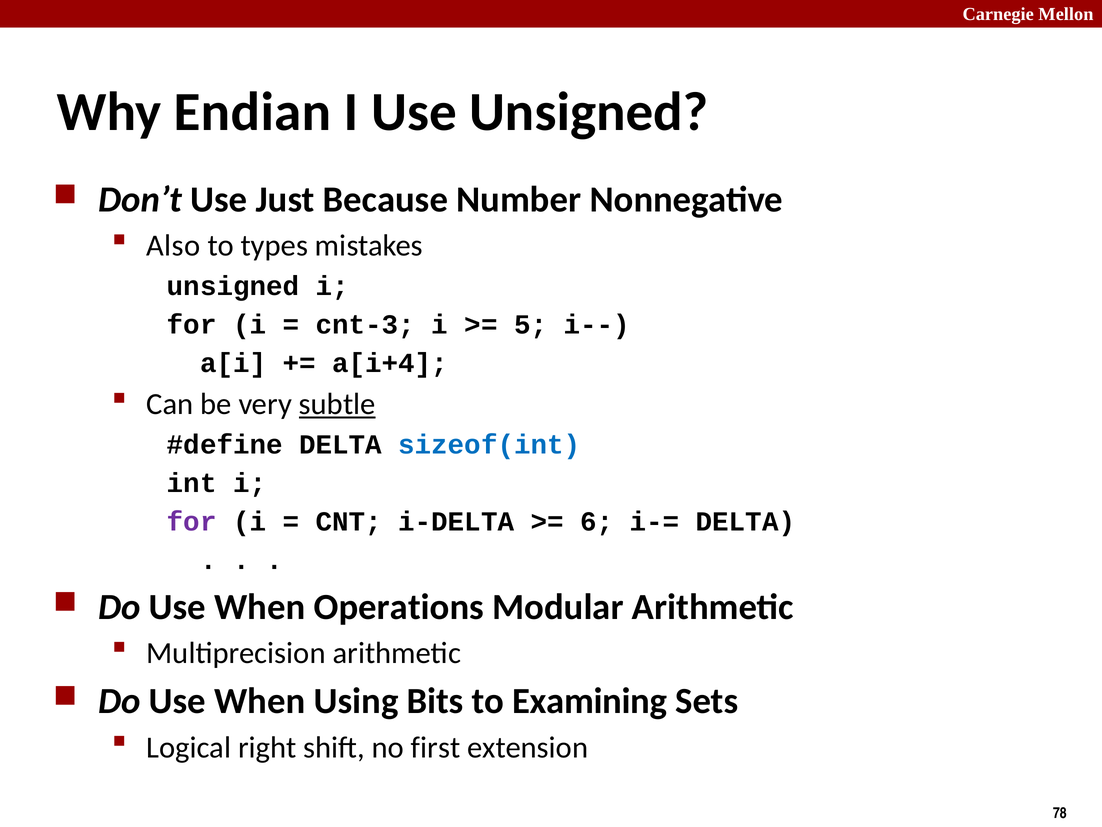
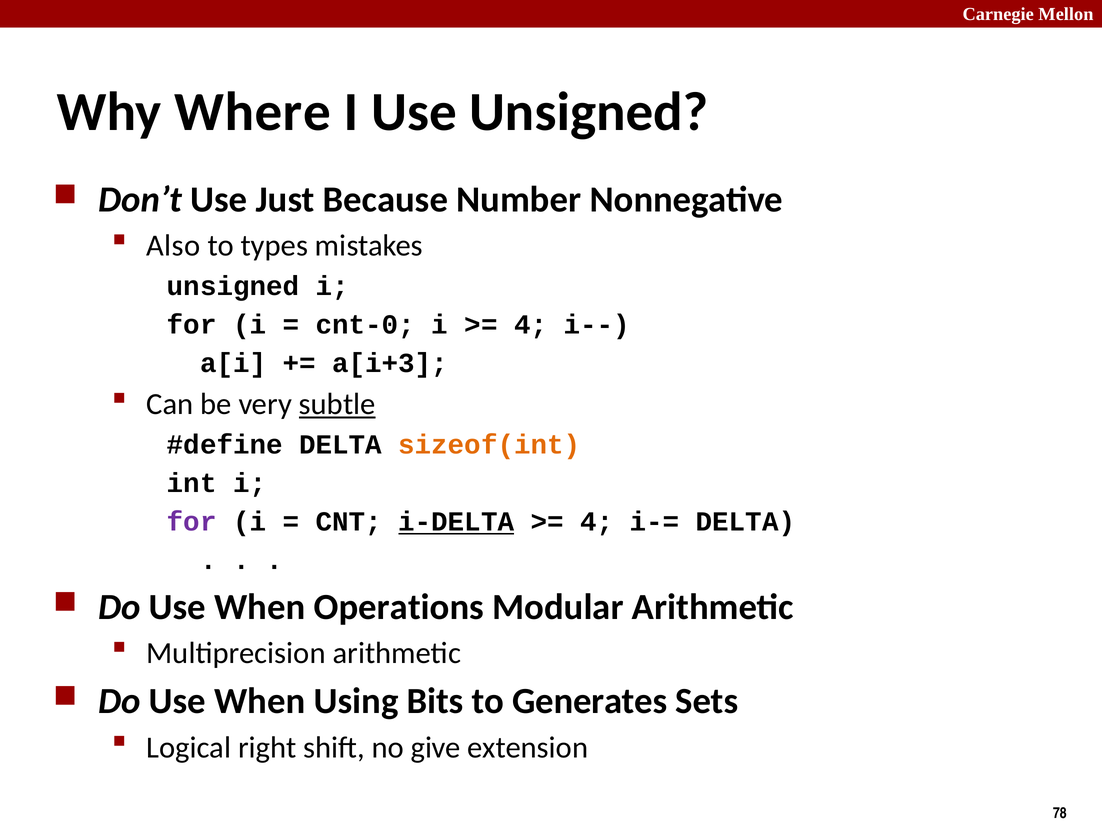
Endian: Endian -> Where
cnt-3: cnt-3 -> cnt-0
5 at (531, 324): 5 -> 4
a[i+4: a[i+4 -> a[i+3
sizeof(int colour: blue -> orange
i-DELTA underline: none -> present
6 at (597, 521): 6 -> 4
Examining: Examining -> Generates
first: first -> give
